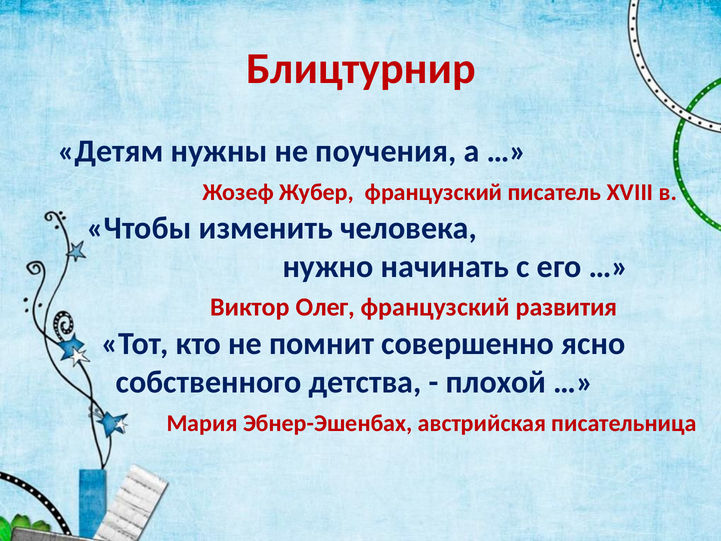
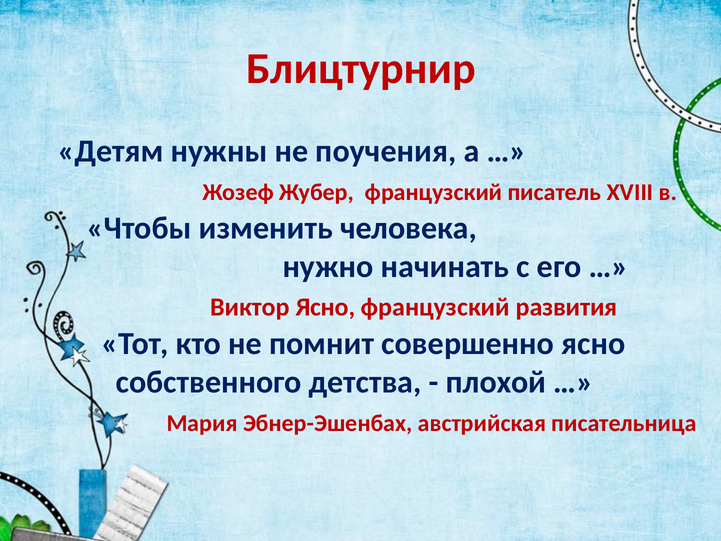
Виктор Олег: Олег -> Ясно
